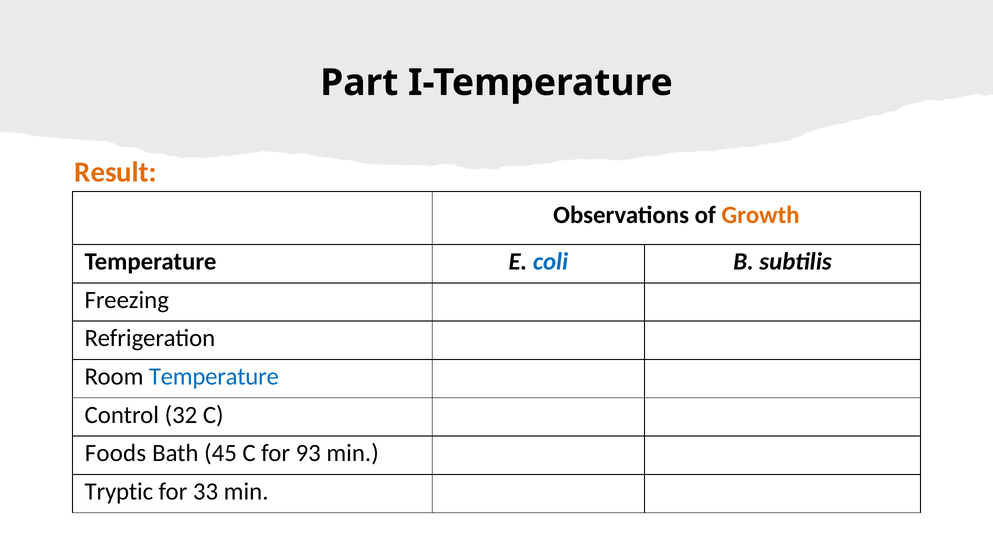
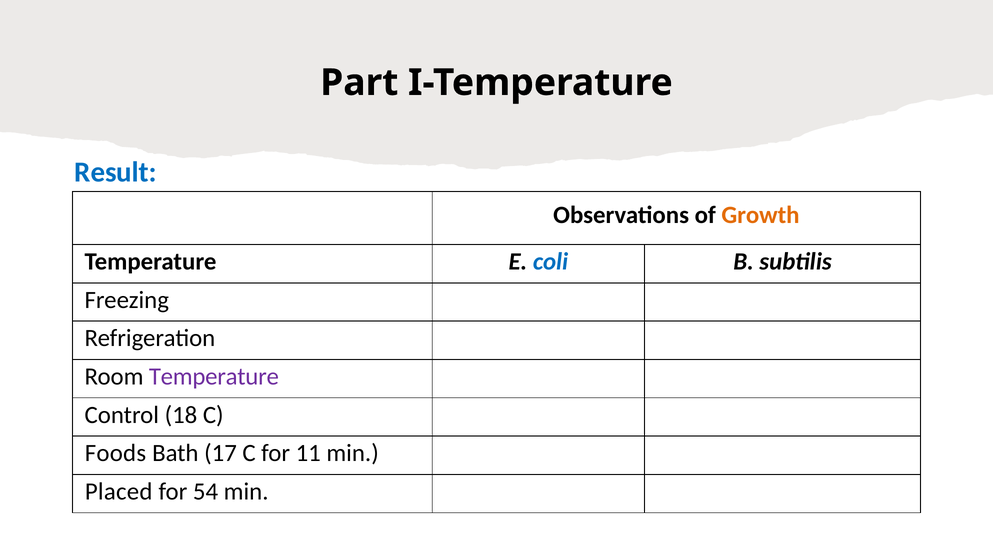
Result colour: orange -> blue
Temperature at (214, 377) colour: blue -> purple
32: 32 -> 18
45: 45 -> 17
93: 93 -> 11
Tryptic: Tryptic -> Placed
33: 33 -> 54
